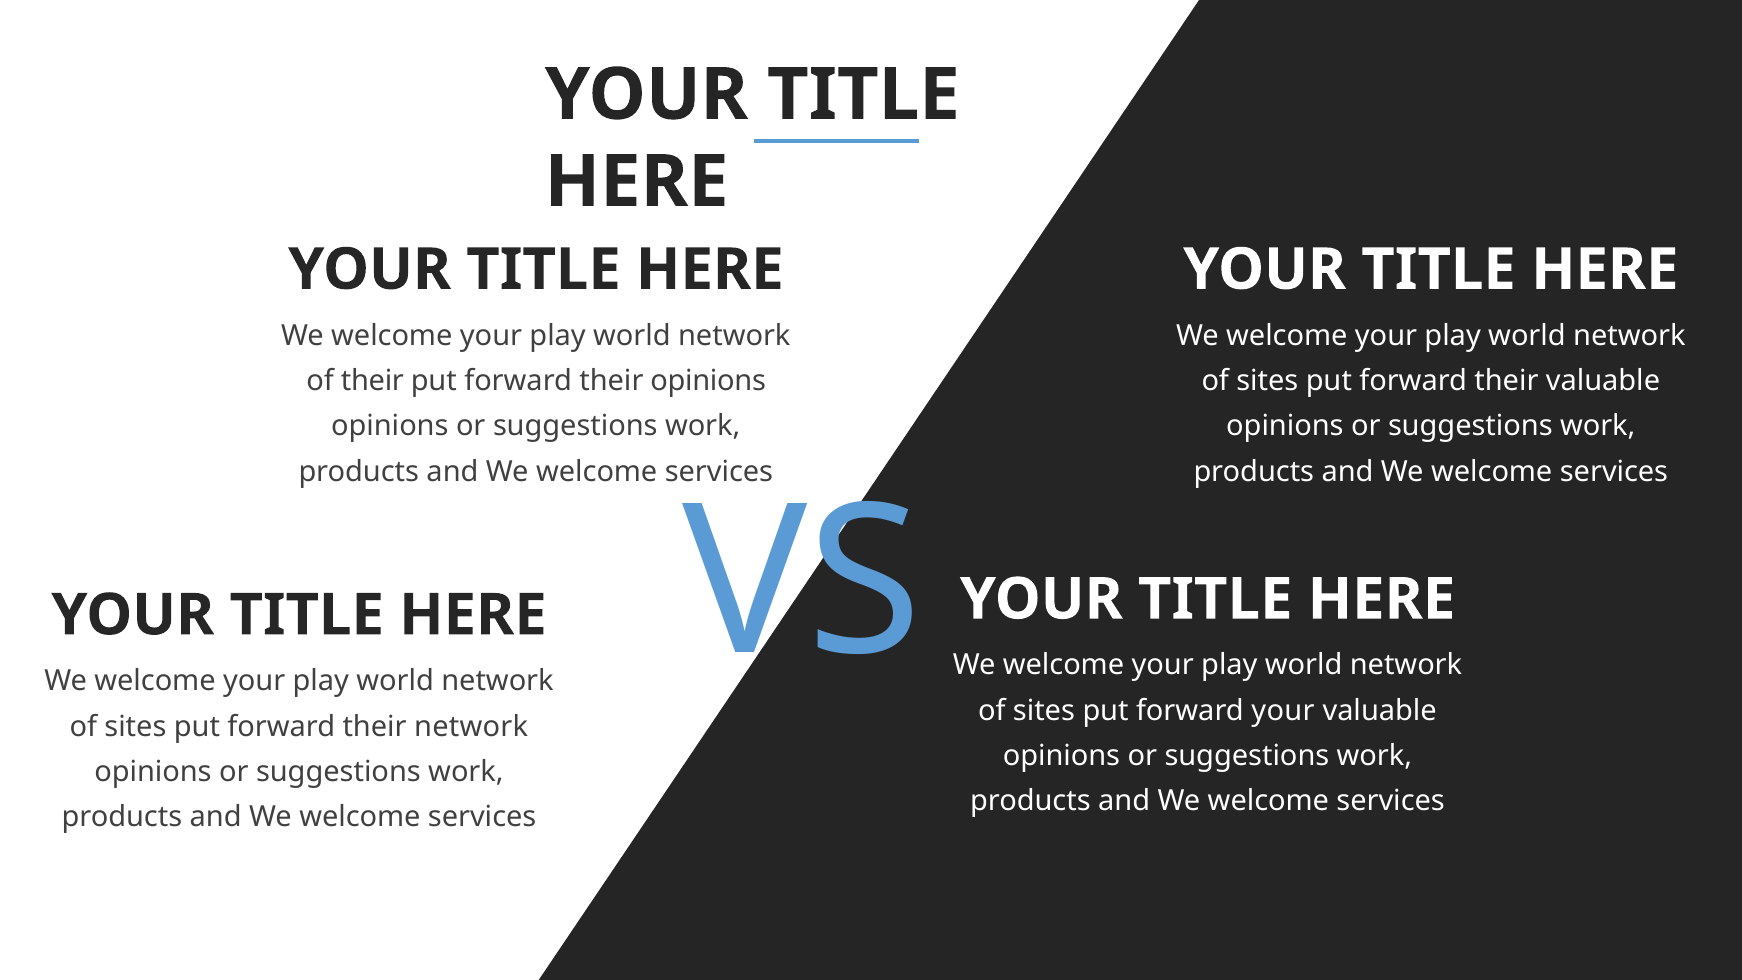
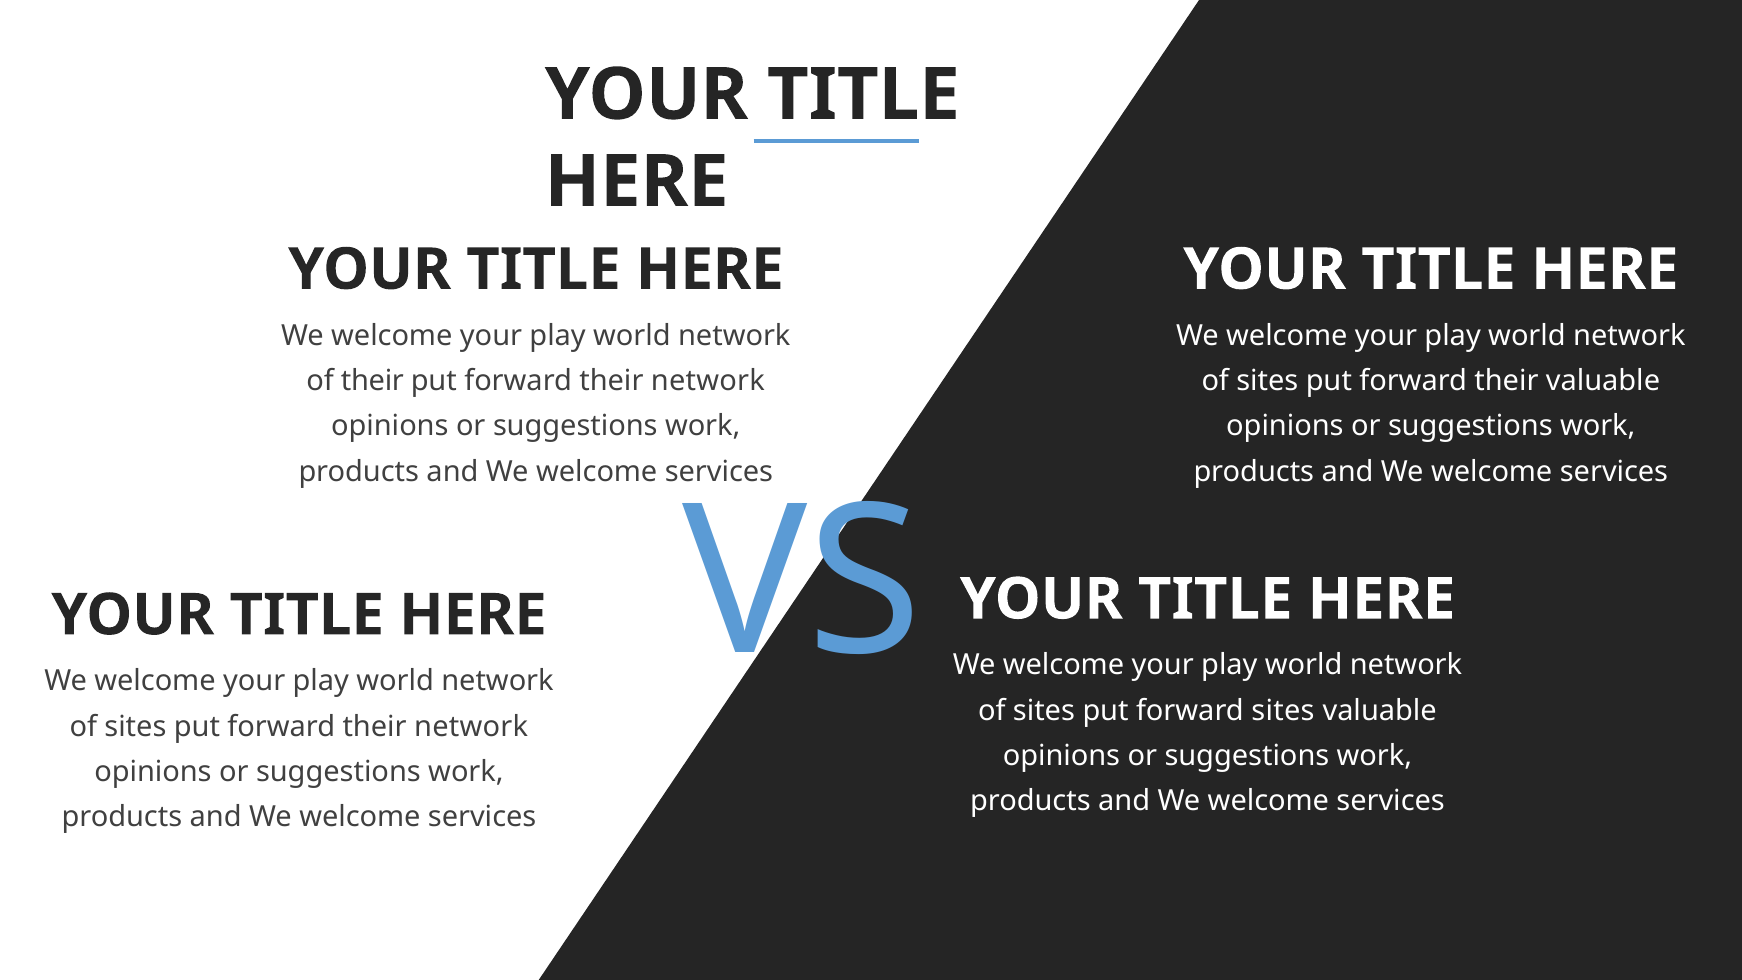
opinions at (708, 381): opinions -> network
forward your: your -> sites
